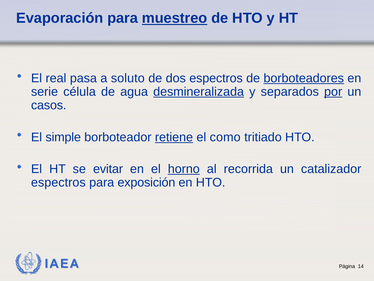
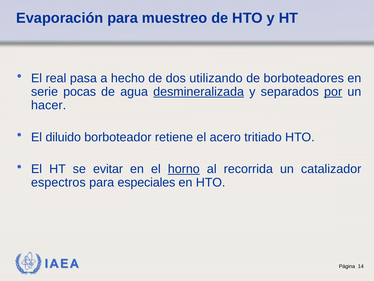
muestreo underline: present -> none
soluto: soluto -> hecho
dos espectros: espectros -> utilizando
borboteadores underline: present -> none
célula: célula -> pocas
casos: casos -> hacer
simple: simple -> diluido
retiene underline: present -> none
como: como -> acero
exposición: exposición -> especiales
